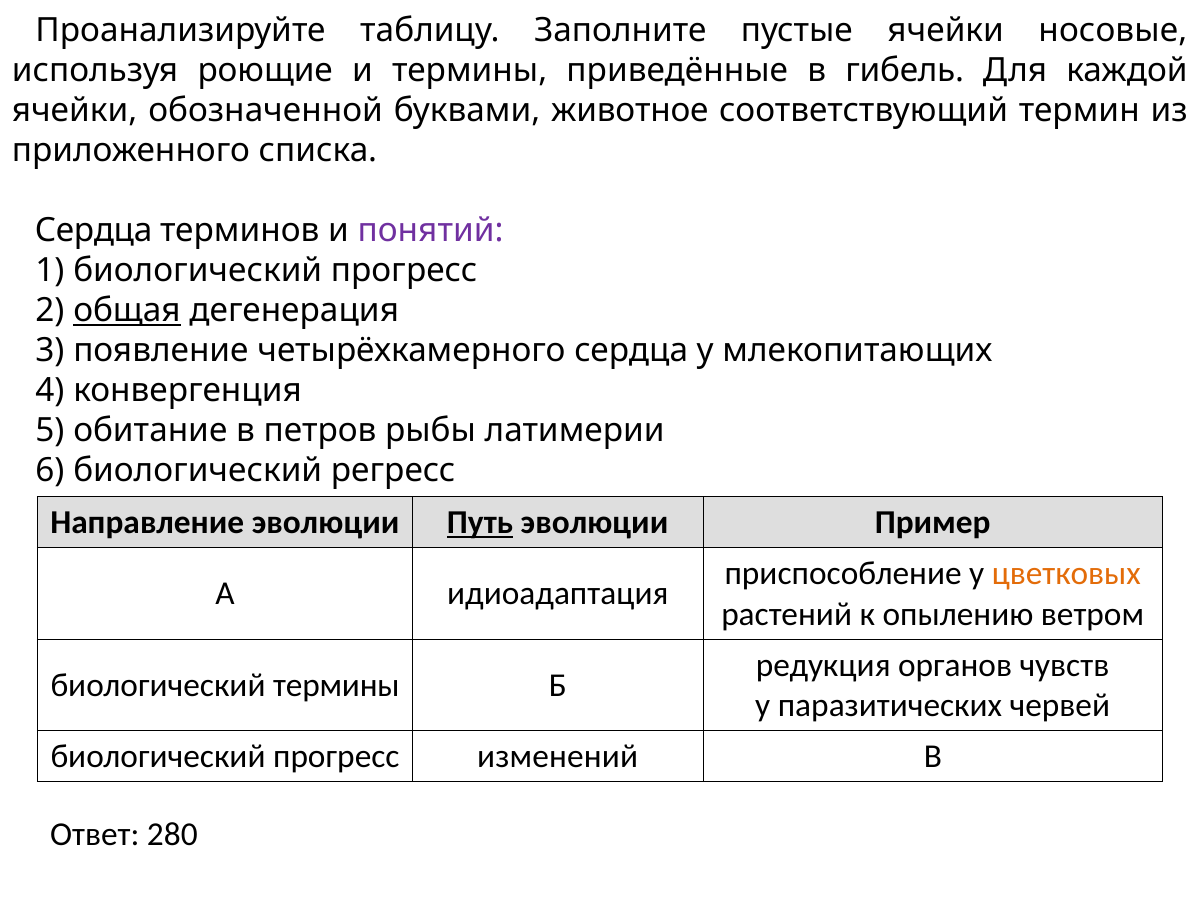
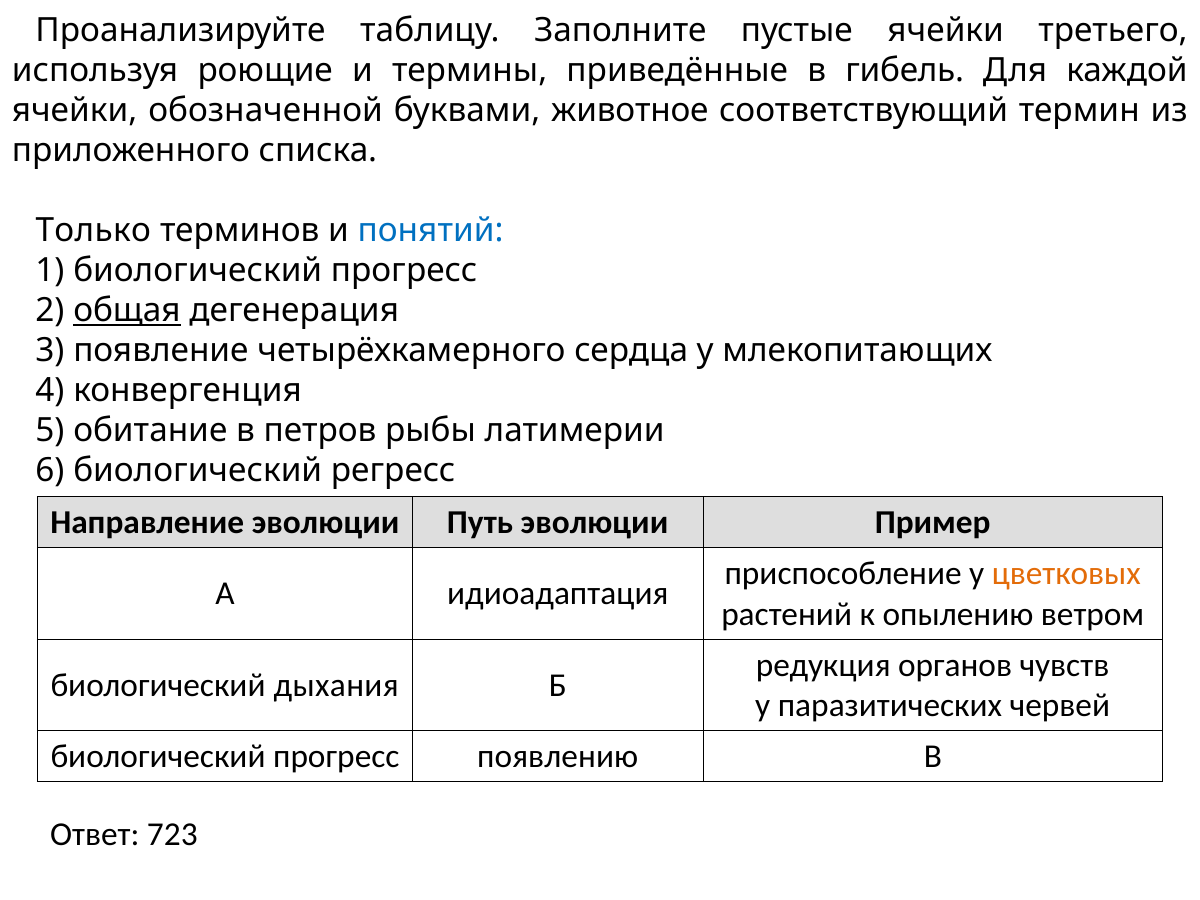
носовые: носовые -> третьего
Сердца at (94, 231): Сердца -> Только
понятий colour: purple -> blue
Путь underline: present -> none
биологический термины: термины -> дыхания
изменений: изменений -> появлению
280: 280 -> 723
